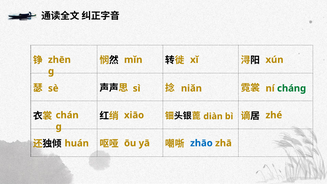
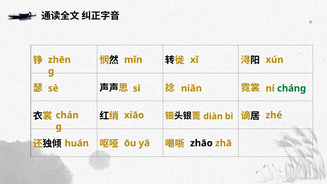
zhāo colour: blue -> black
